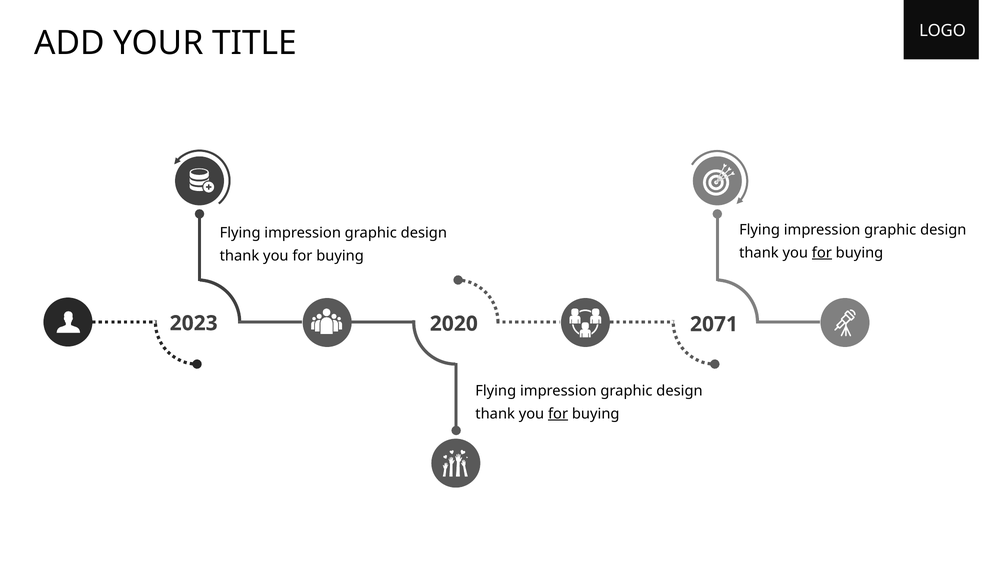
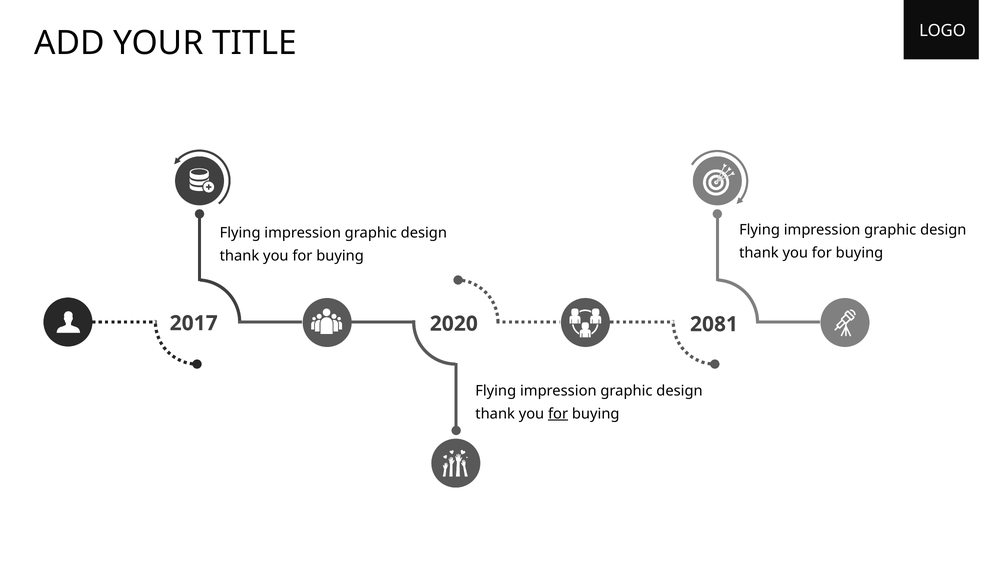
for at (822, 253) underline: present -> none
2023: 2023 -> 2017
2071: 2071 -> 2081
